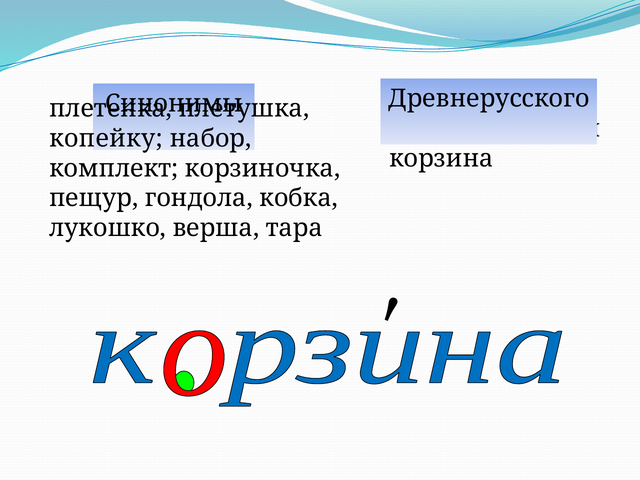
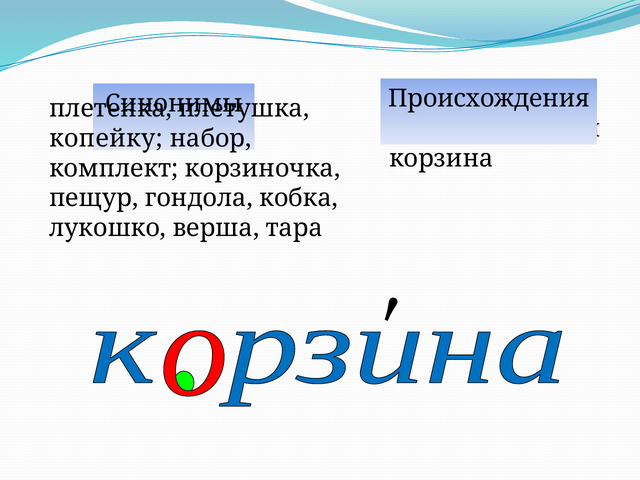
Древнерусского: Древнерусского -> Происхождения
